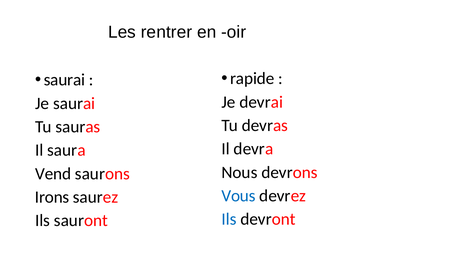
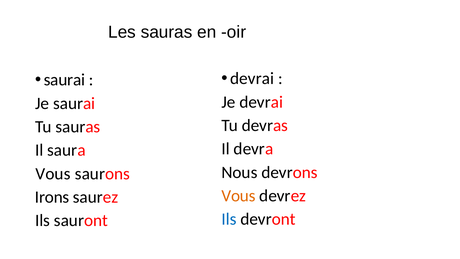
Les rentrer: rentrer -> sauras
rapide at (252, 78): rapide -> devrai
Vend at (53, 174): Vend -> Vous
Vous at (239, 196) colour: blue -> orange
